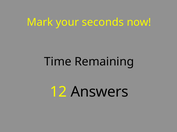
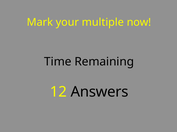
seconds: seconds -> multiple
